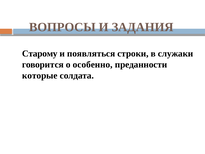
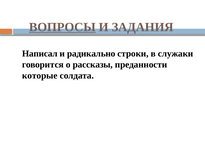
ВОПРОСЫ underline: none -> present
Старому: Старому -> Написал
появляться: появляться -> радикально
особенно: особенно -> рассказы
